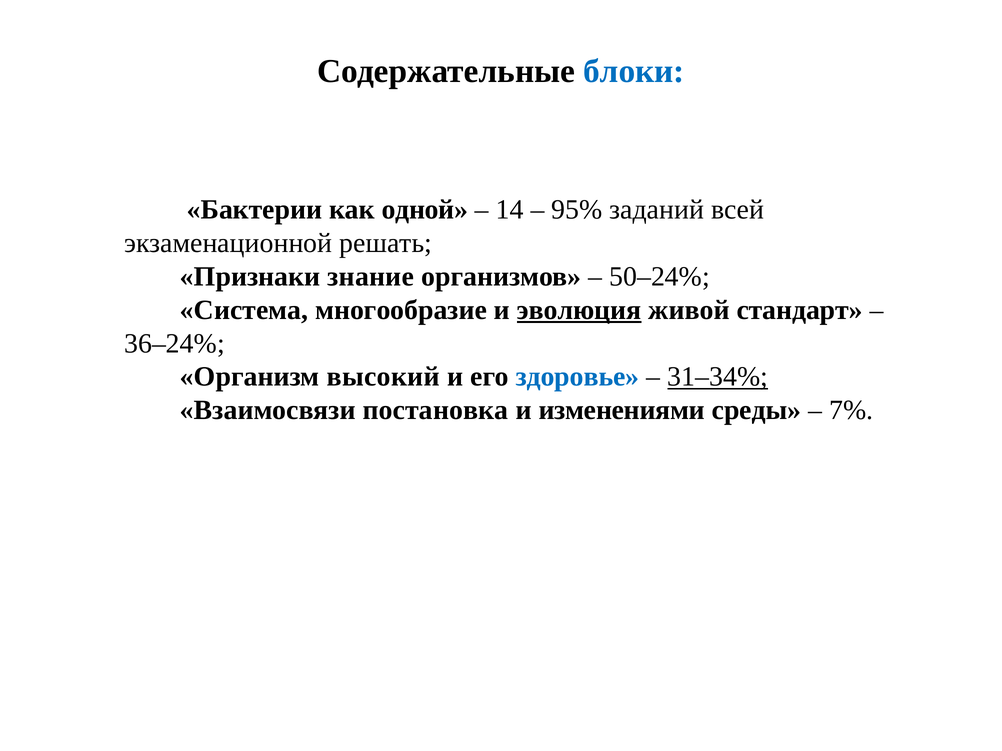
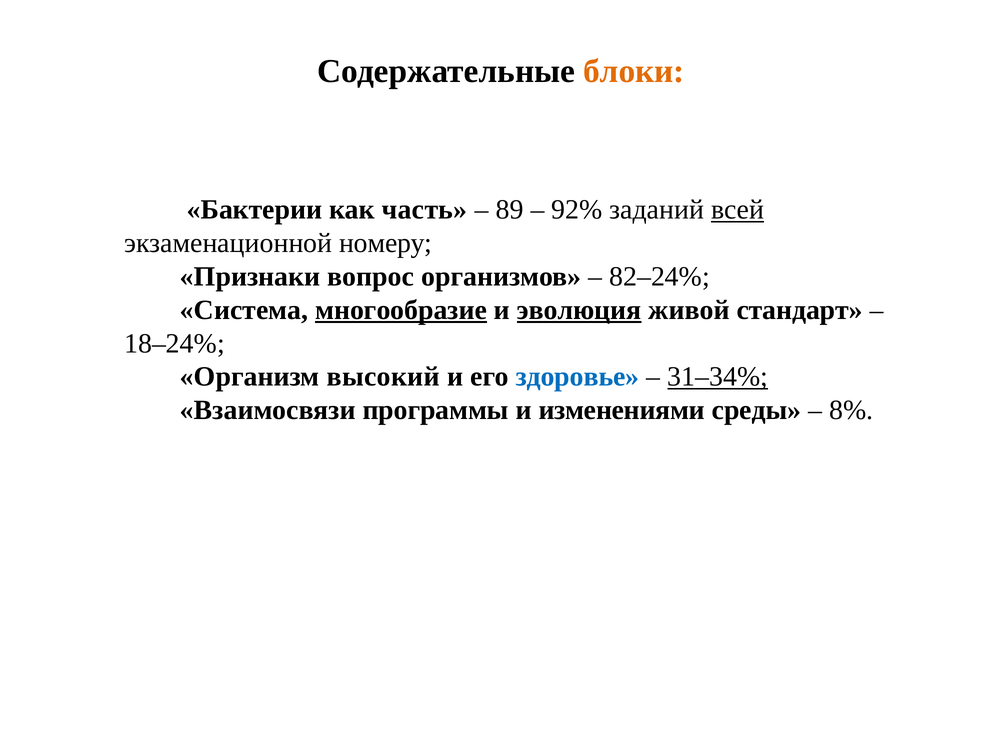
блоки colour: blue -> orange
одной: одной -> часть
14: 14 -> 89
95%: 95% -> 92%
всей underline: none -> present
решать: решать -> номеру
знание: знание -> вопрос
50–24%: 50–24% -> 82–24%
многообразие underline: none -> present
36–24%: 36–24% -> 18–24%
постановка: постановка -> программы
7%: 7% -> 8%
